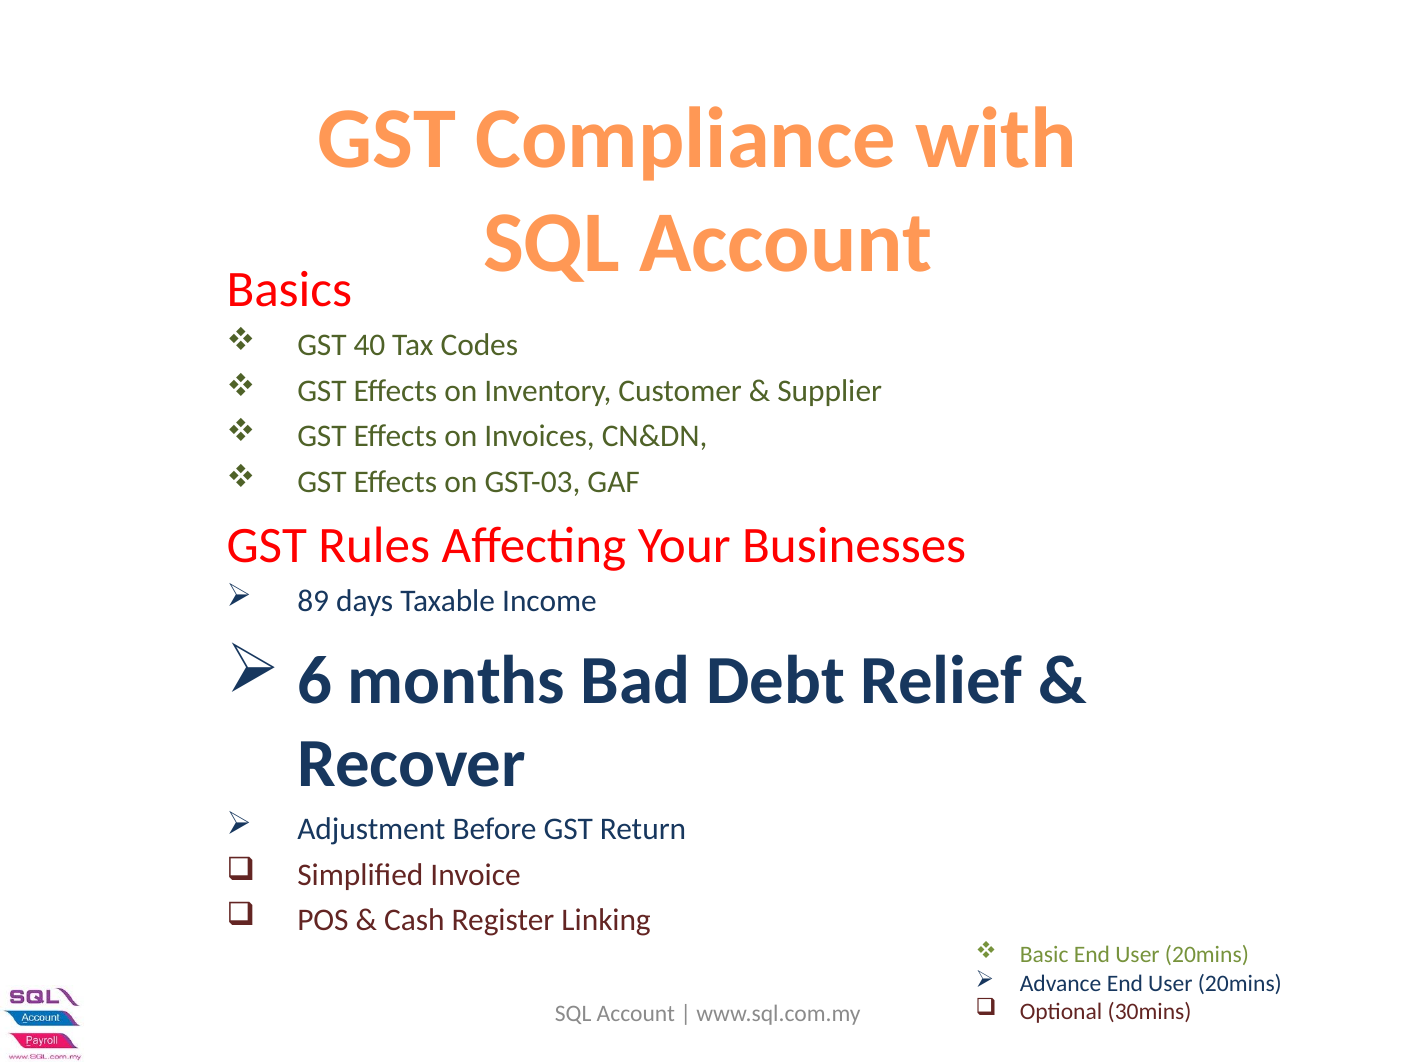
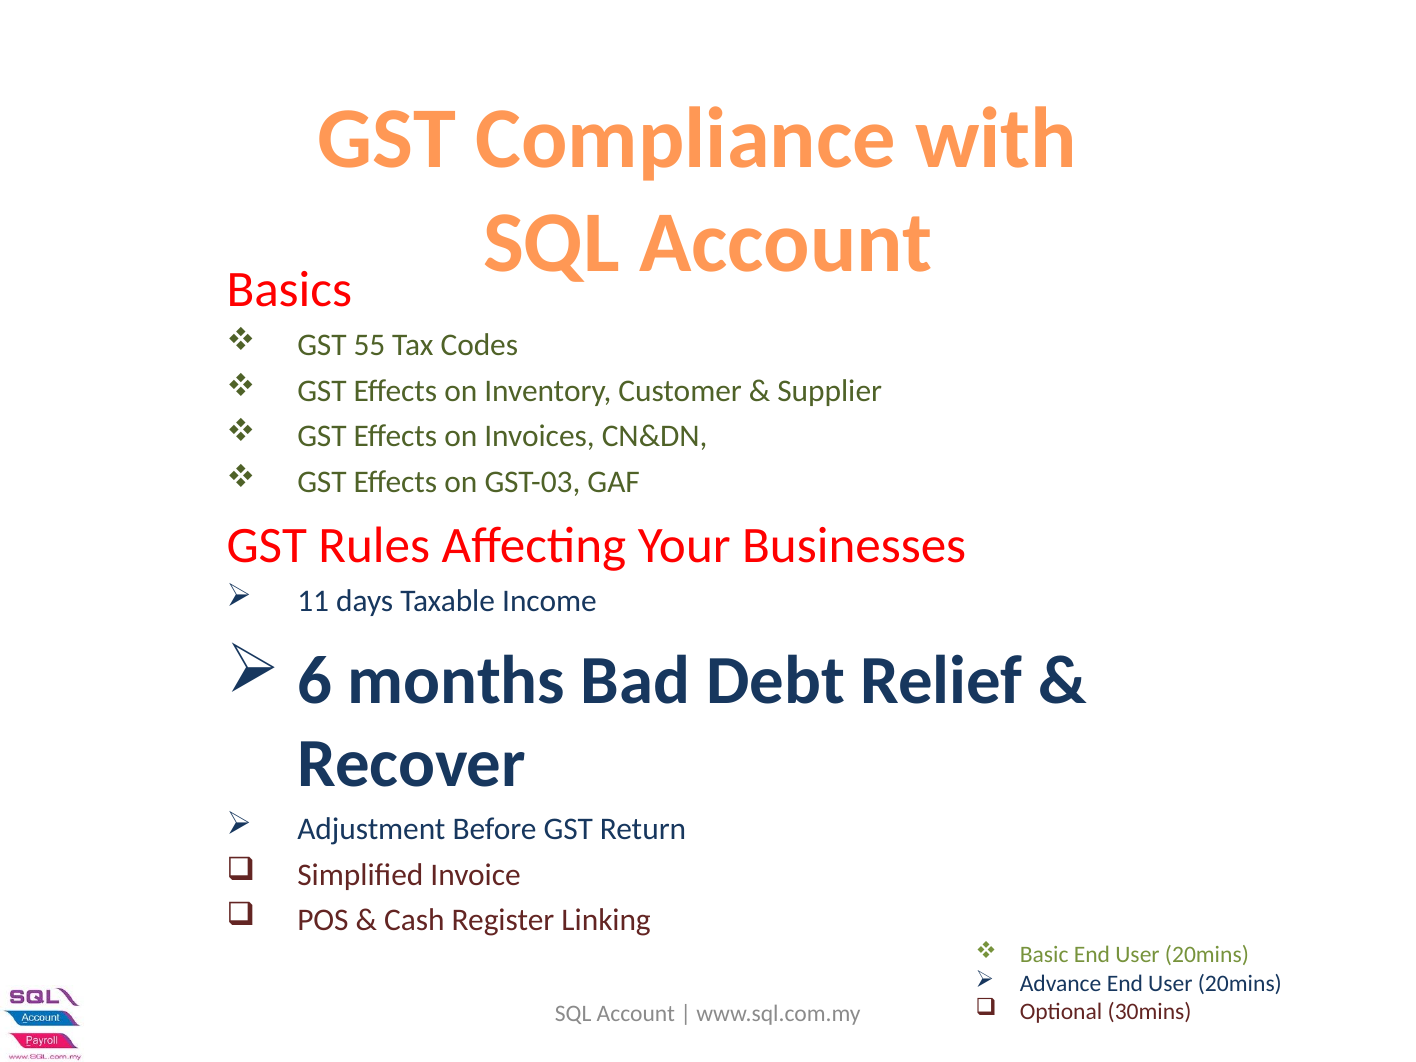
40: 40 -> 55
89: 89 -> 11
